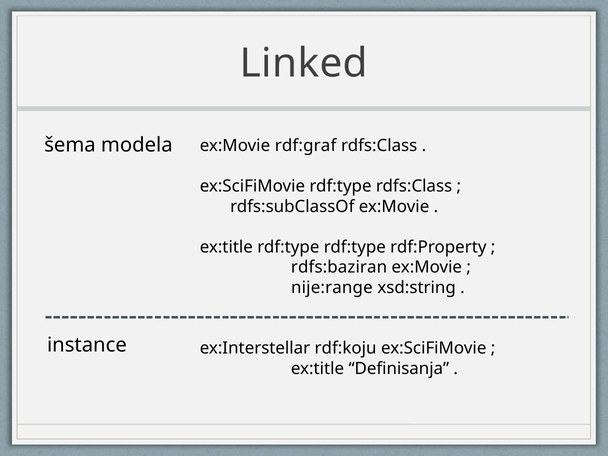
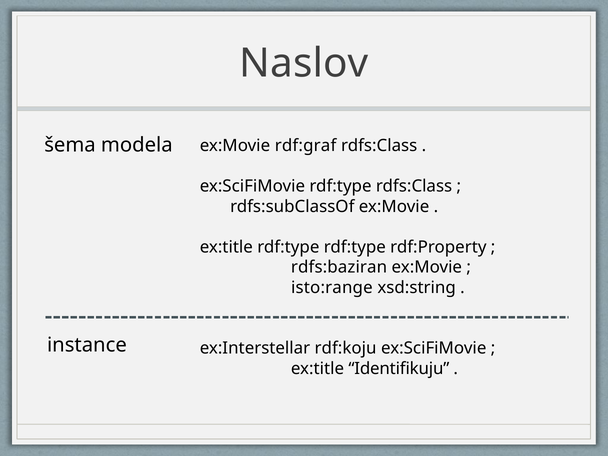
Linked: Linked -> Naslov
nije:range: nije:range -> isto:range
Definisanja: Definisanja -> Identifikuju
